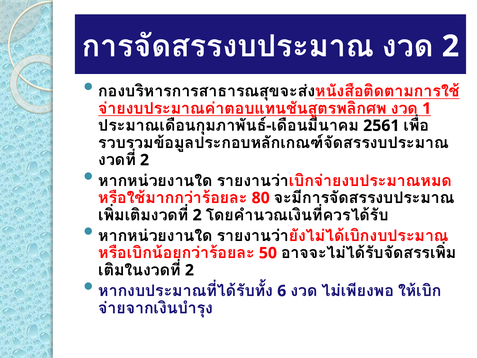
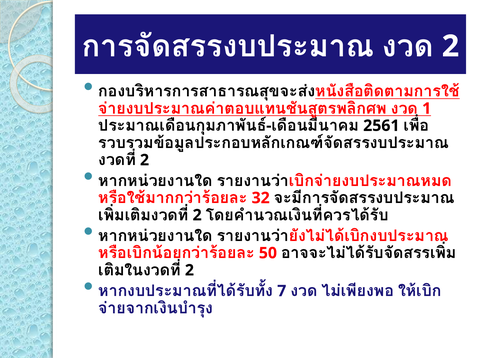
80: 80 -> 32
6: 6 -> 7
